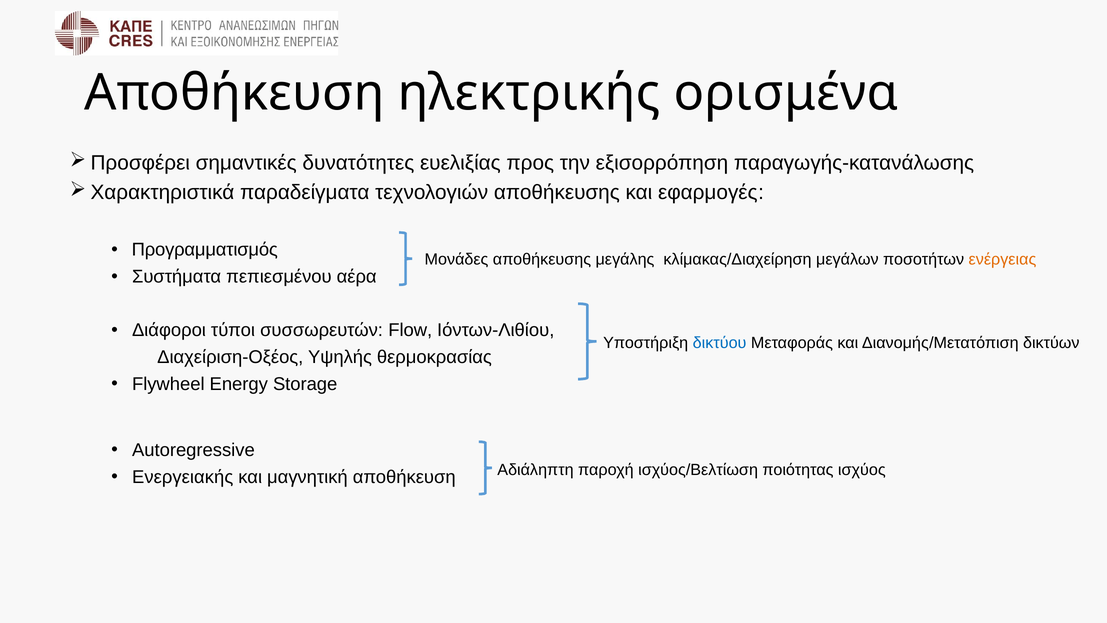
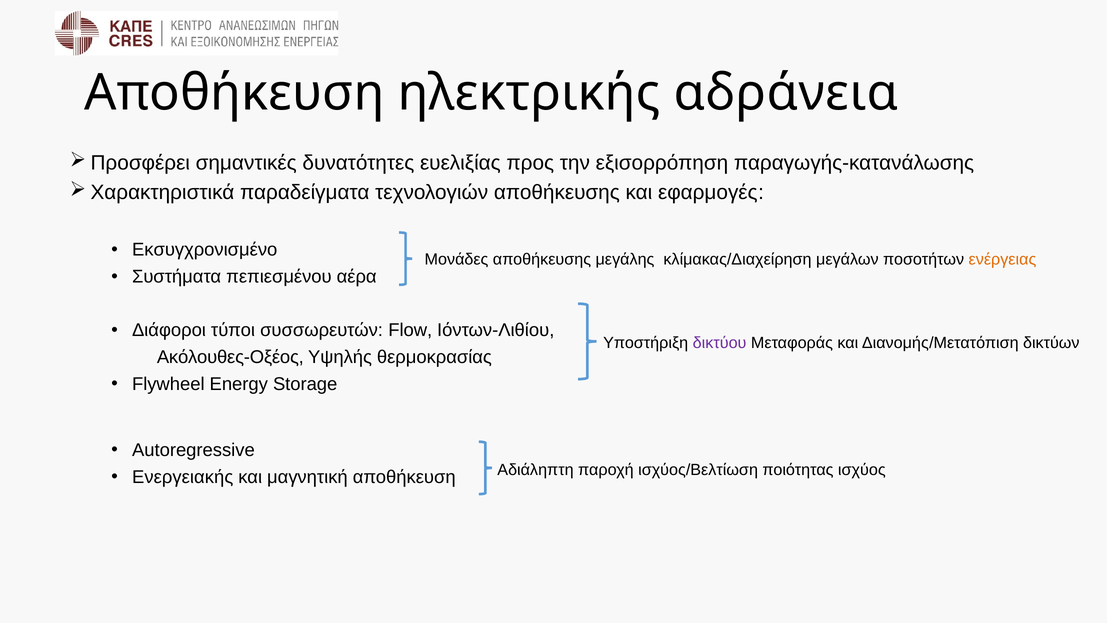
ορισμένα: ορισμένα -> αδράνεια
Προγραμματισμός: Προγραμματισμός -> Εκσυγχρονισμένο
δικτύου colour: blue -> purple
Διαχείριση-Οξέος: Διαχείριση-Οξέος -> Ακόλουθες-Οξέος
